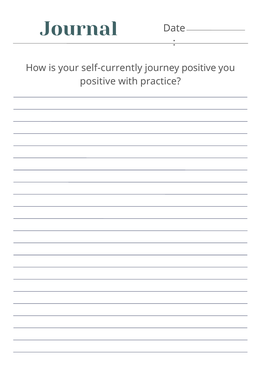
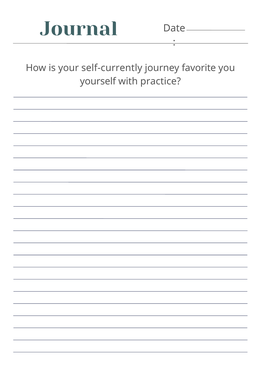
journey positive: positive -> favorite
positive at (98, 81): positive -> yourself
